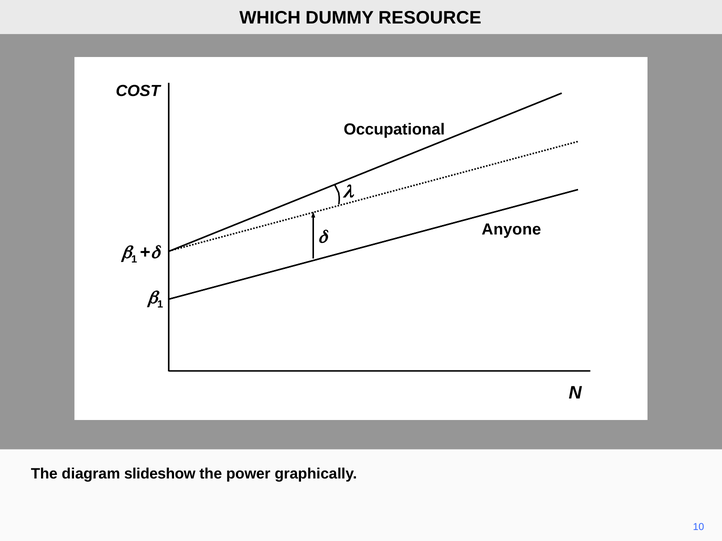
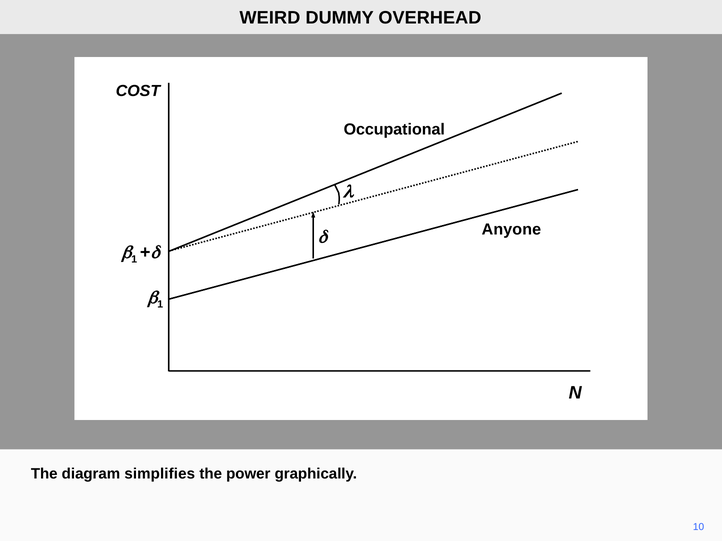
WHICH: WHICH -> WEIRD
RESOURCE: RESOURCE -> OVERHEAD
slideshow: slideshow -> simplifies
